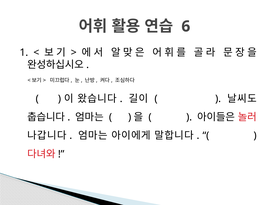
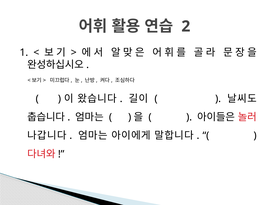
6: 6 -> 2
